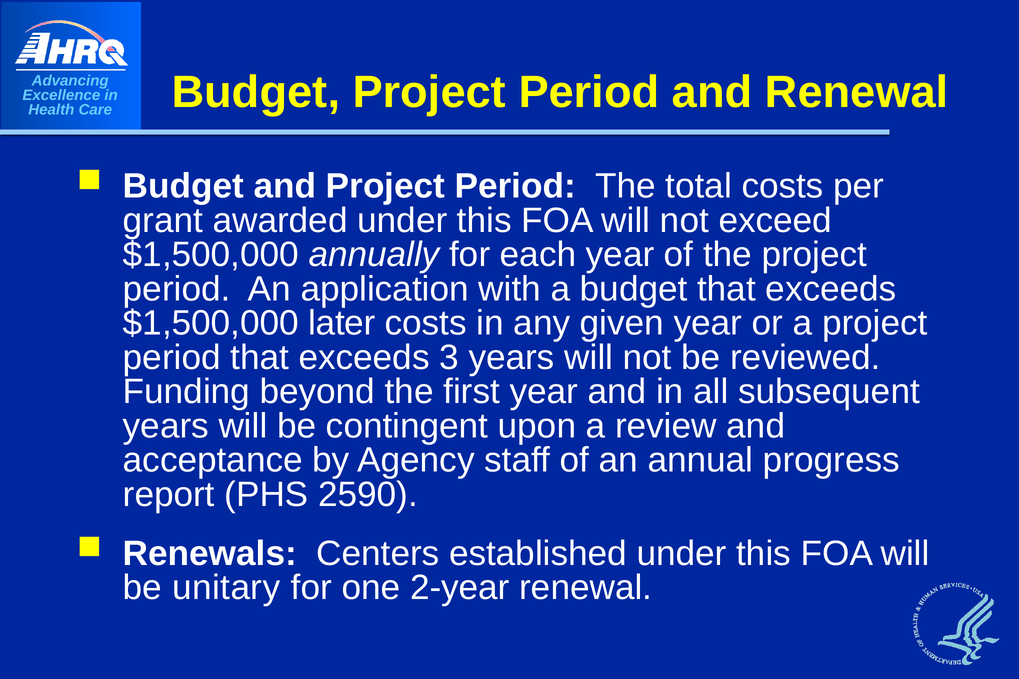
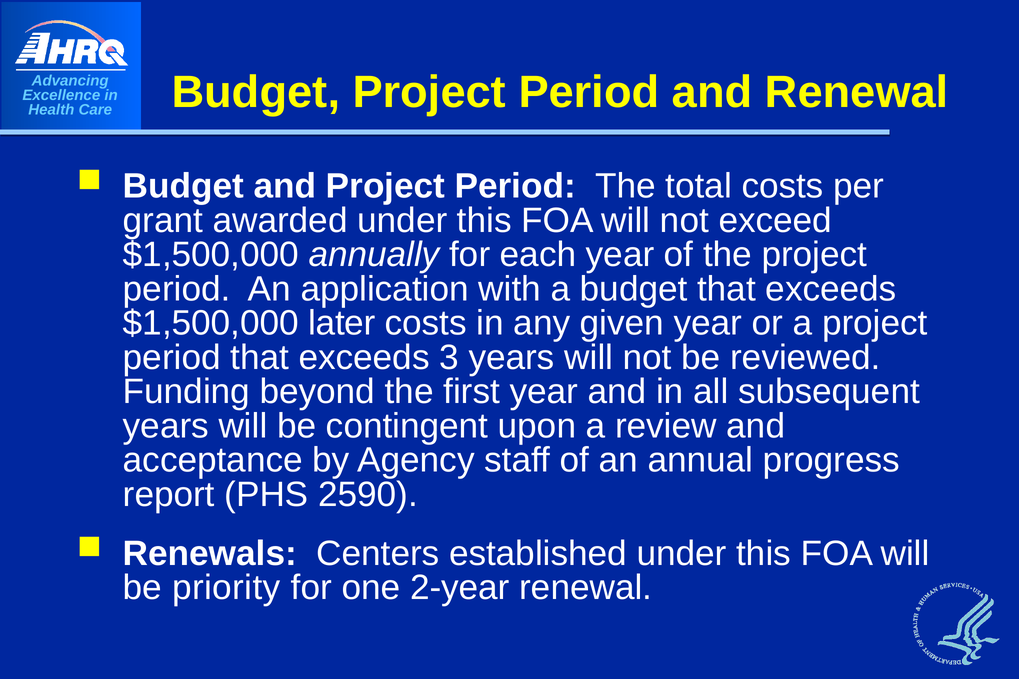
unitary: unitary -> priority
